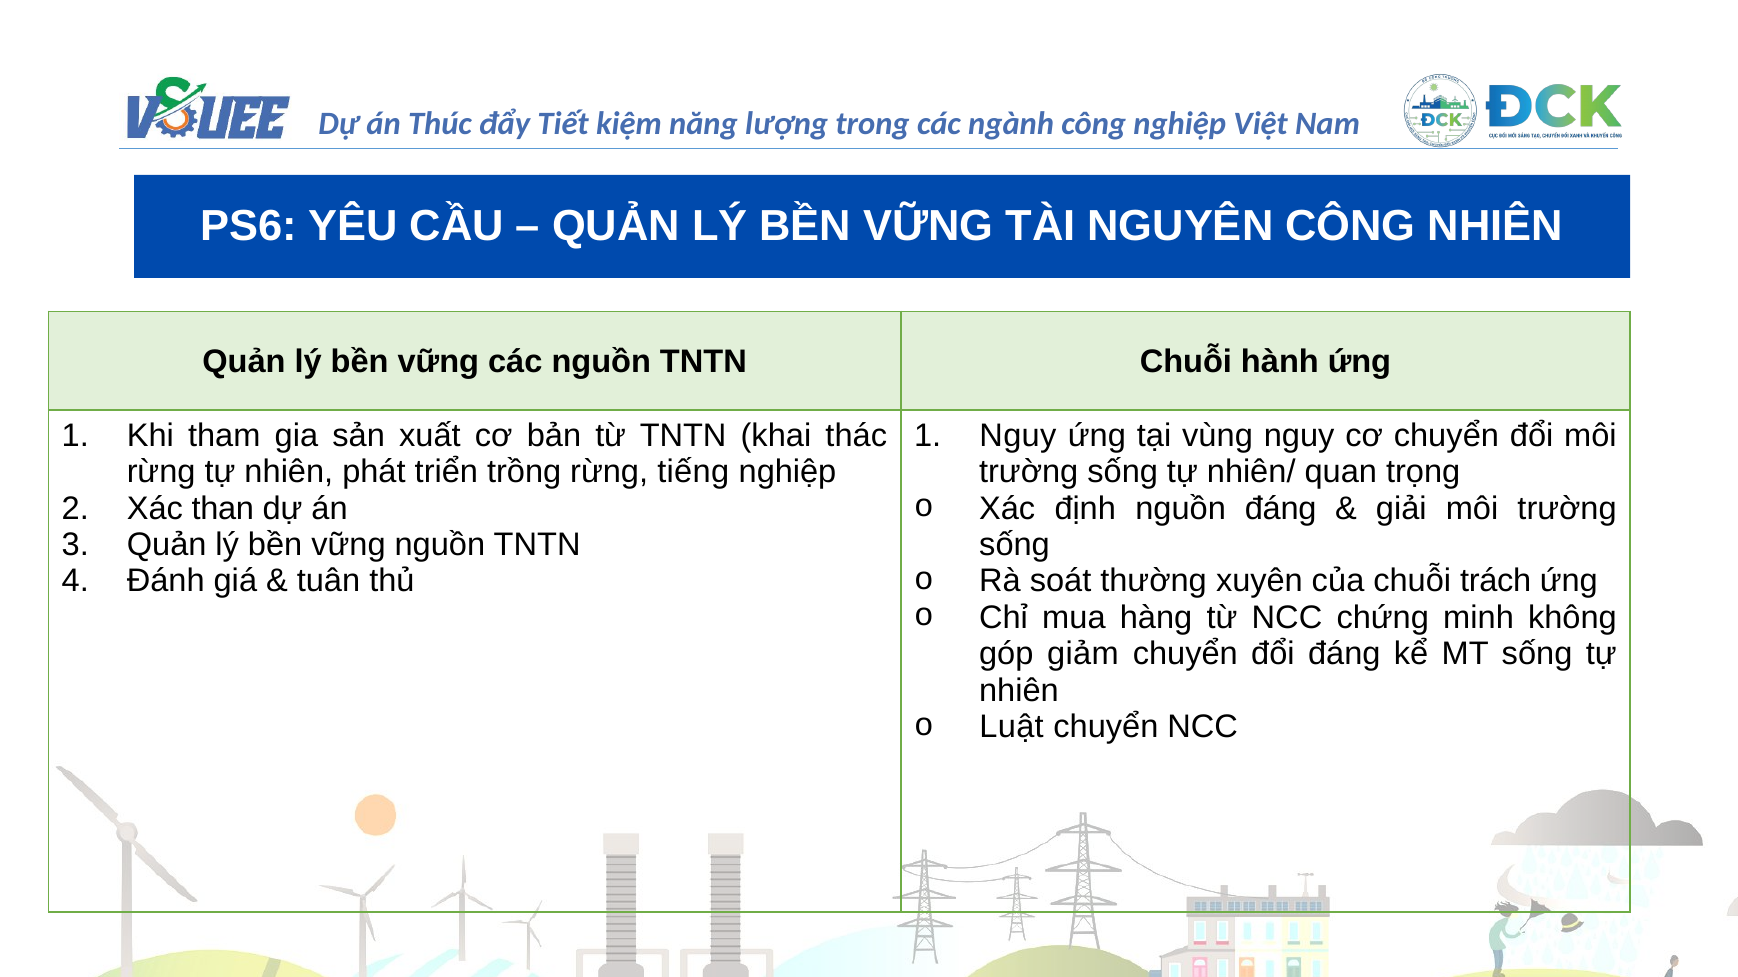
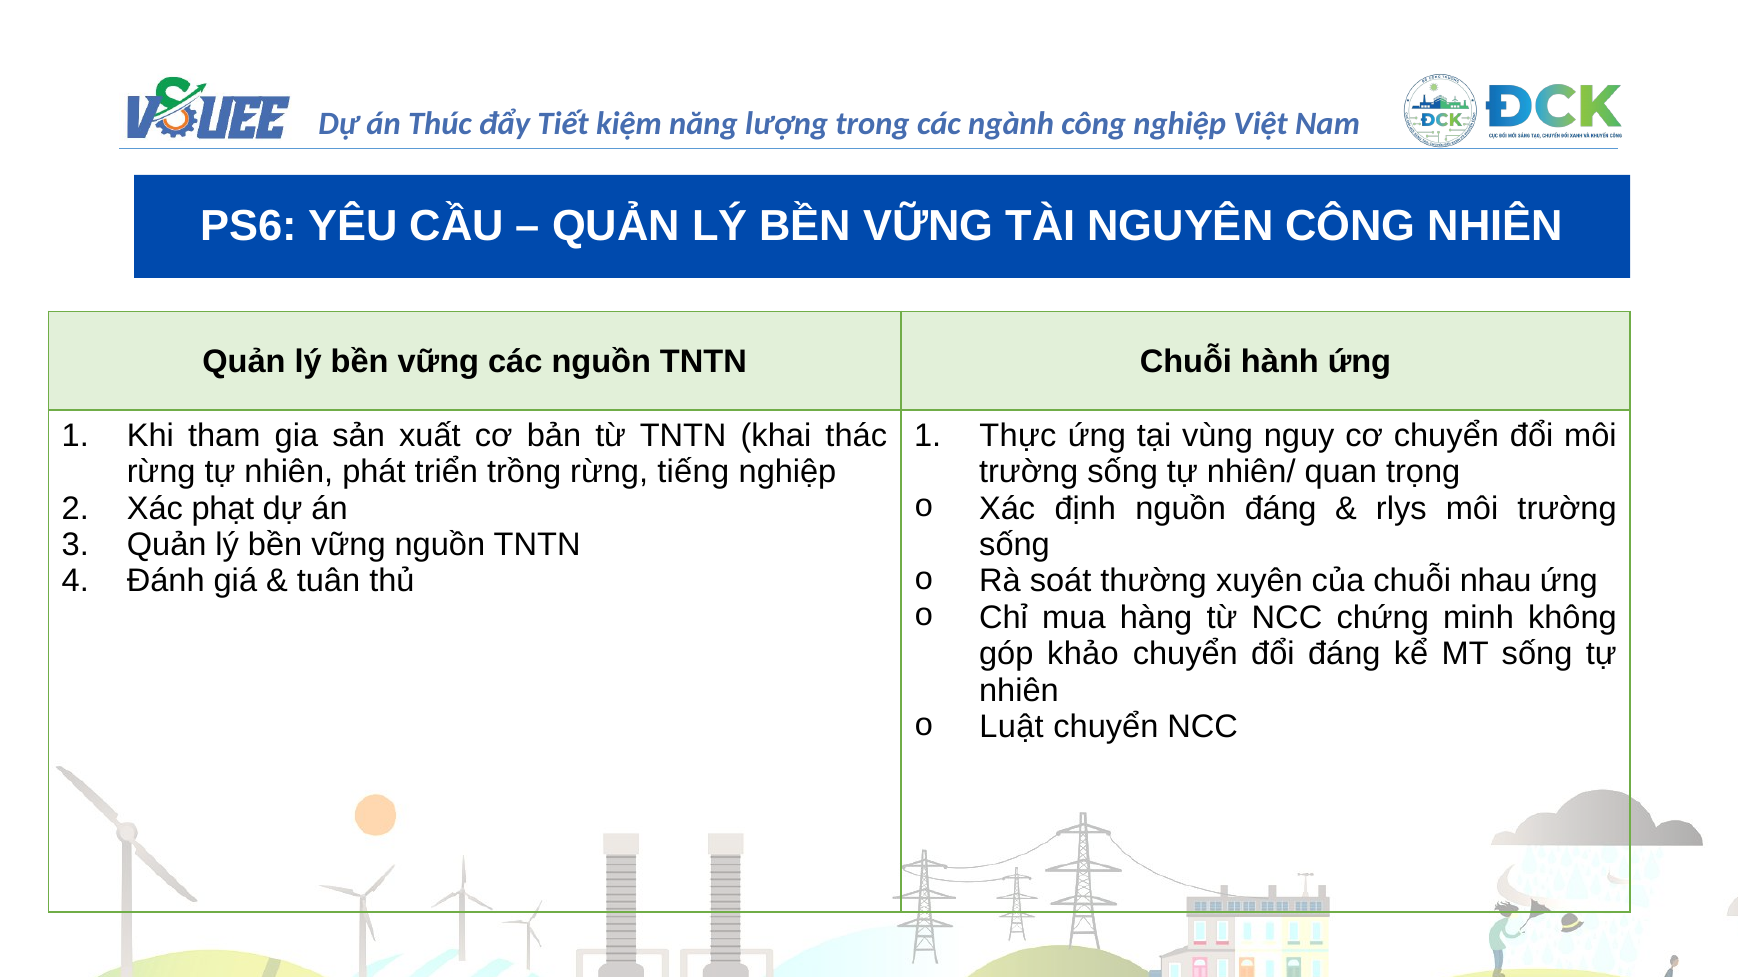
Nguy at (1018, 436): Nguy -> Thực
than: than -> phạt
giải: giải -> rlys
trách: trách -> nhau
giảm: giảm -> khảo
